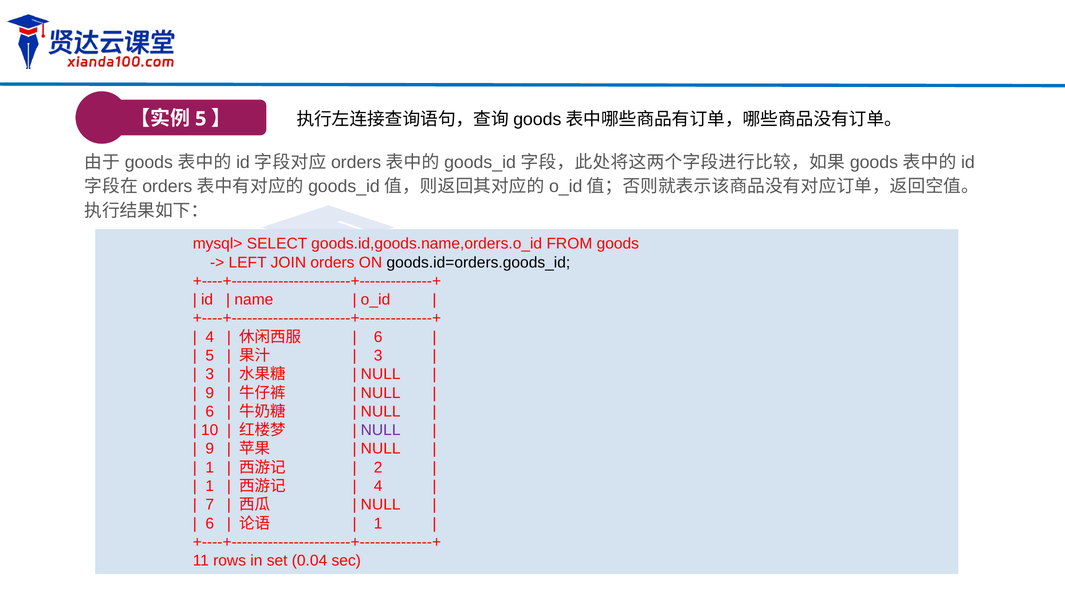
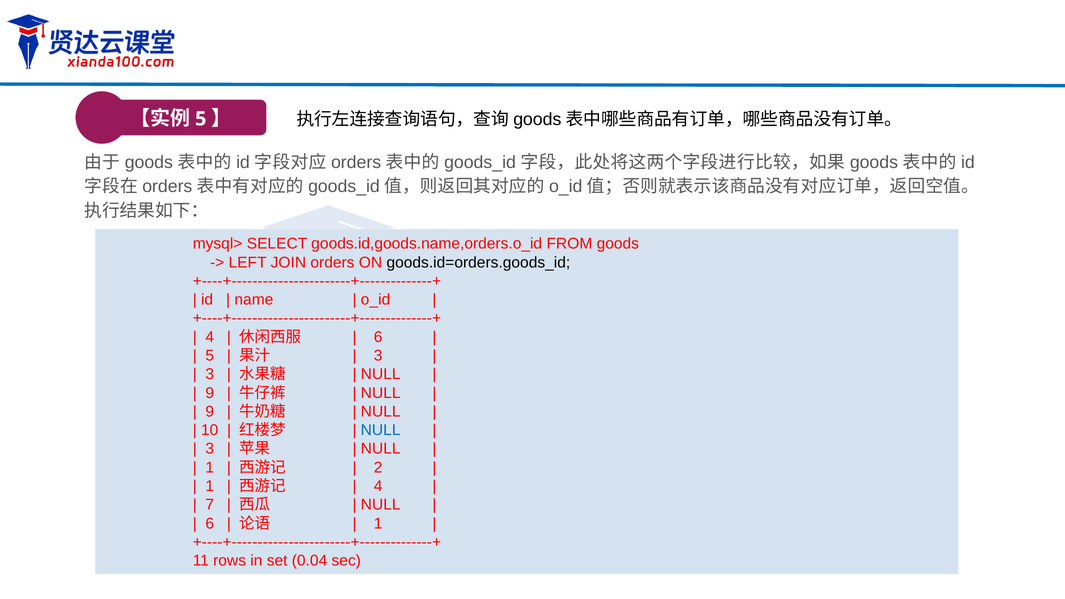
6 at (210, 412): 6 -> 9
NULL at (381, 430) colour: purple -> blue
9 at (210, 449): 9 -> 3
